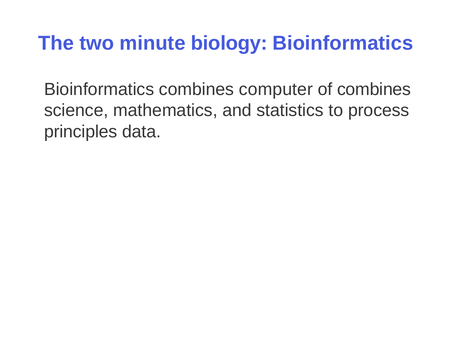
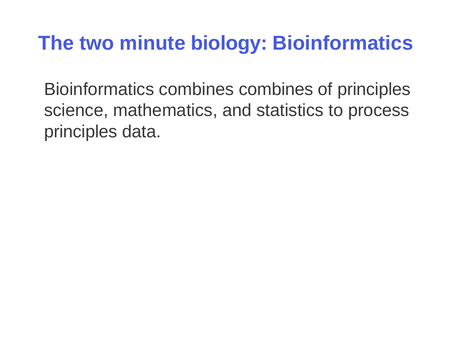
combines computer: computer -> combines
of combines: combines -> principles
